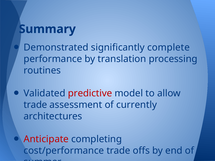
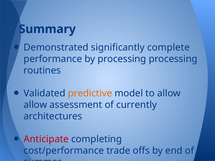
by translation: translation -> processing
predictive colour: red -> orange
trade at (35, 105): trade -> allow
